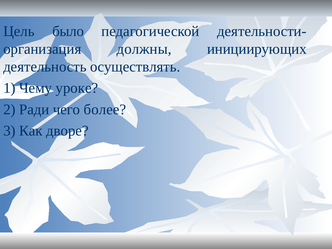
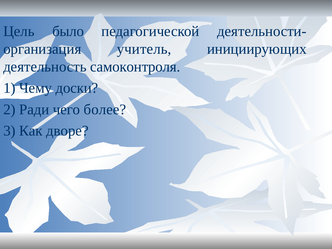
должны: должны -> учитель
осуществлять: осуществлять -> самоконтроля
уроке: уроке -> доски
